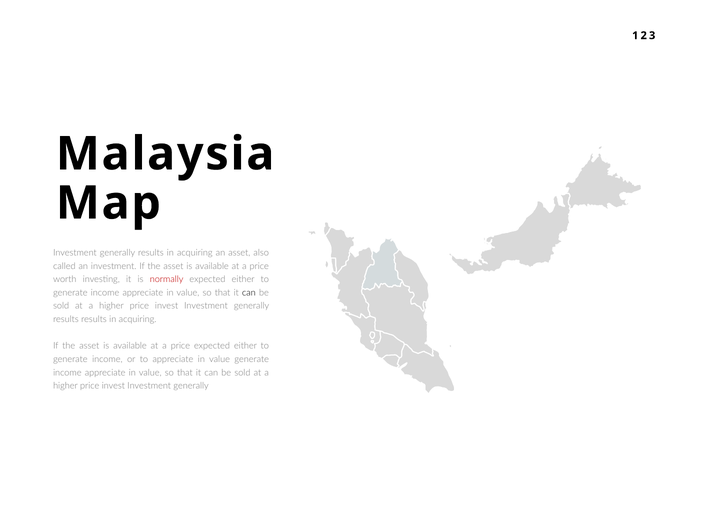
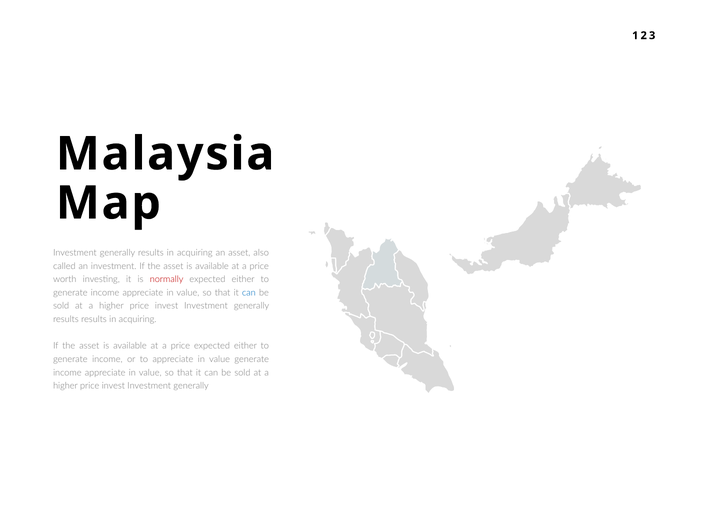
can at (249, 293) colour: black -> blue
